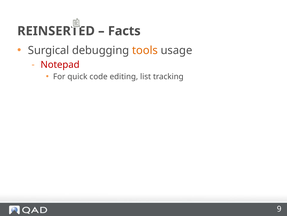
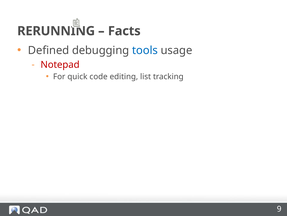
REINSERTED: REINSERTED -> RERUNNING
Surgical: Surgical -> Defined
tools colour: orange -> blue
